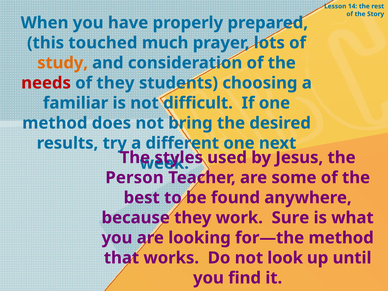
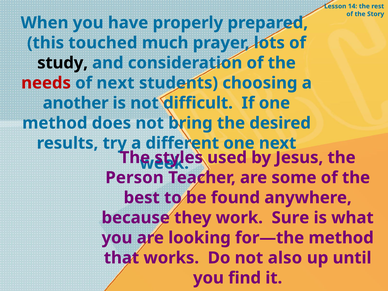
study colour: orange -> black
of they: they -> next
familiar: familiar -> another
look: look -> also
